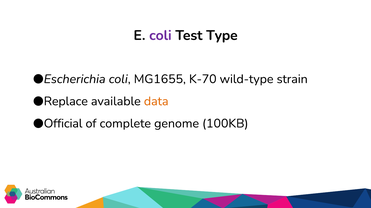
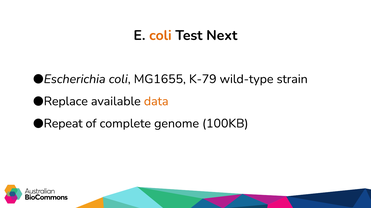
coli at (160, 35) colour: purple -> orange
Type: Type -> Next
K-70: K-70 -> K-79
Official: Official -> Repeat
